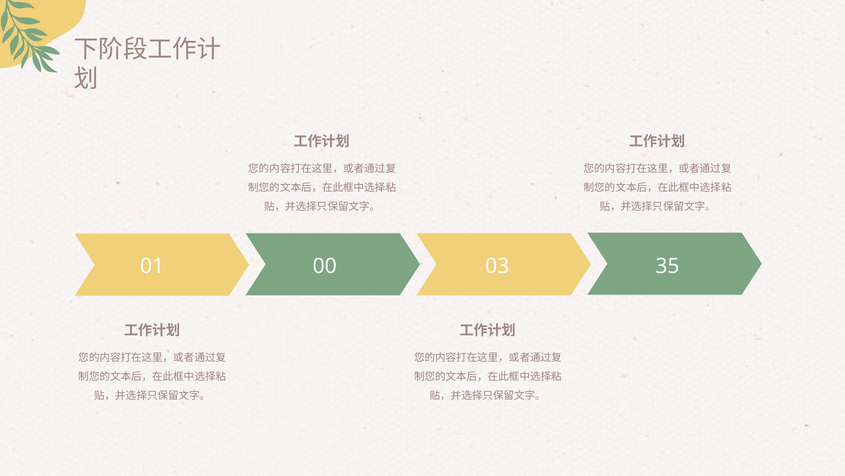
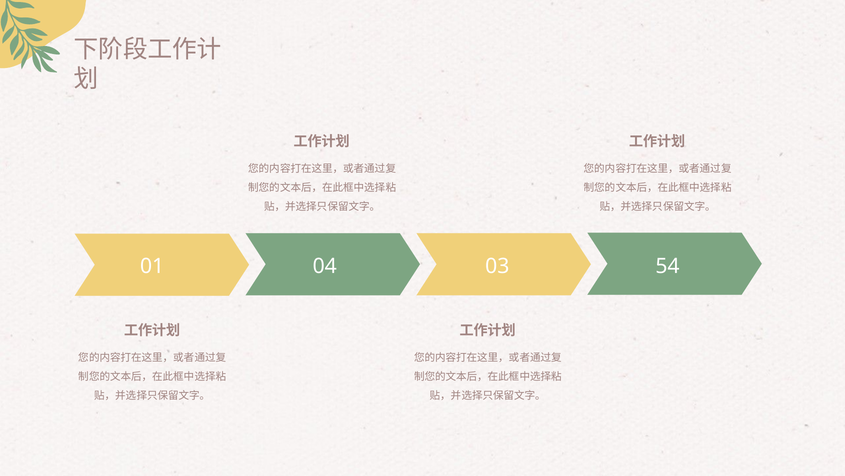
00: 00 -> 04
35: 35 -> 54
